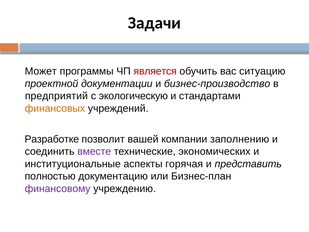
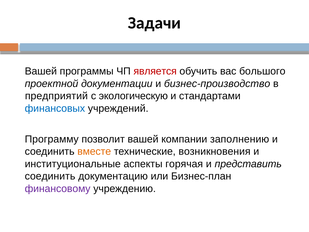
Может at (41, 71): Может -> Вашей
ситуацию: ситуацию -> большого
финансовых colour: orange -> blue
Разработке: Разработке -> Программу
вместе colour: purple -> orange
экономических: экономических -> возникновения
полностью at (50, 176): полностью -> соединить
